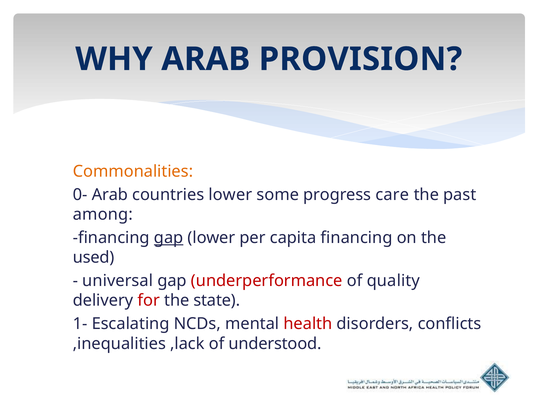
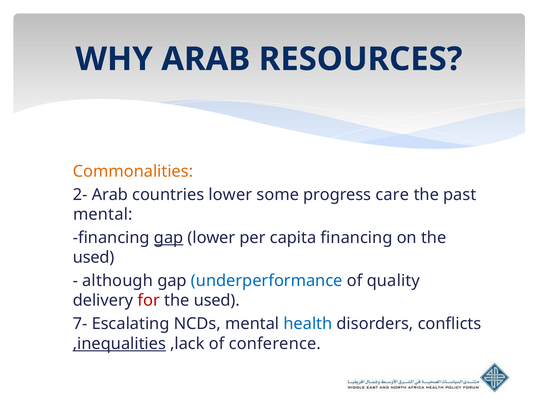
PROVISION: PROVISION -> RESOURCES
0-: 0- -> 2-
among at (103, 214): among -> mental
universal: universal -> although
underperformance colour: red -> blue
state at (217, 300): state -> used
1-: 1- -> 7-
health colour: red -> blue
,inequalities underline: none -> present
understood: understood -> conference
